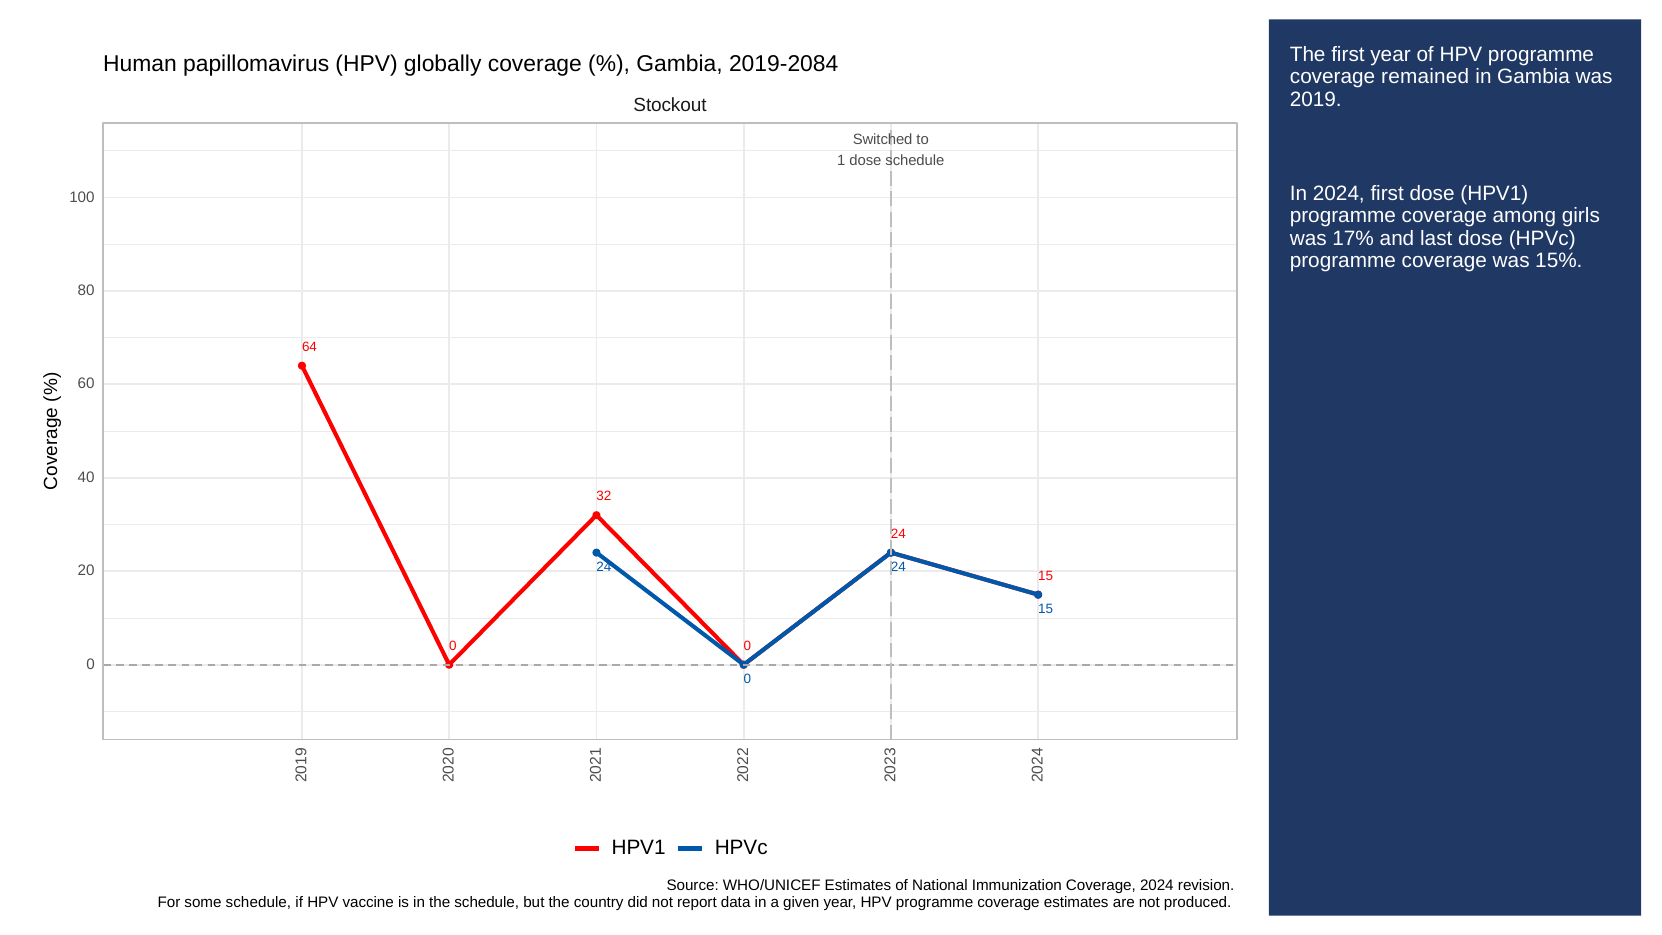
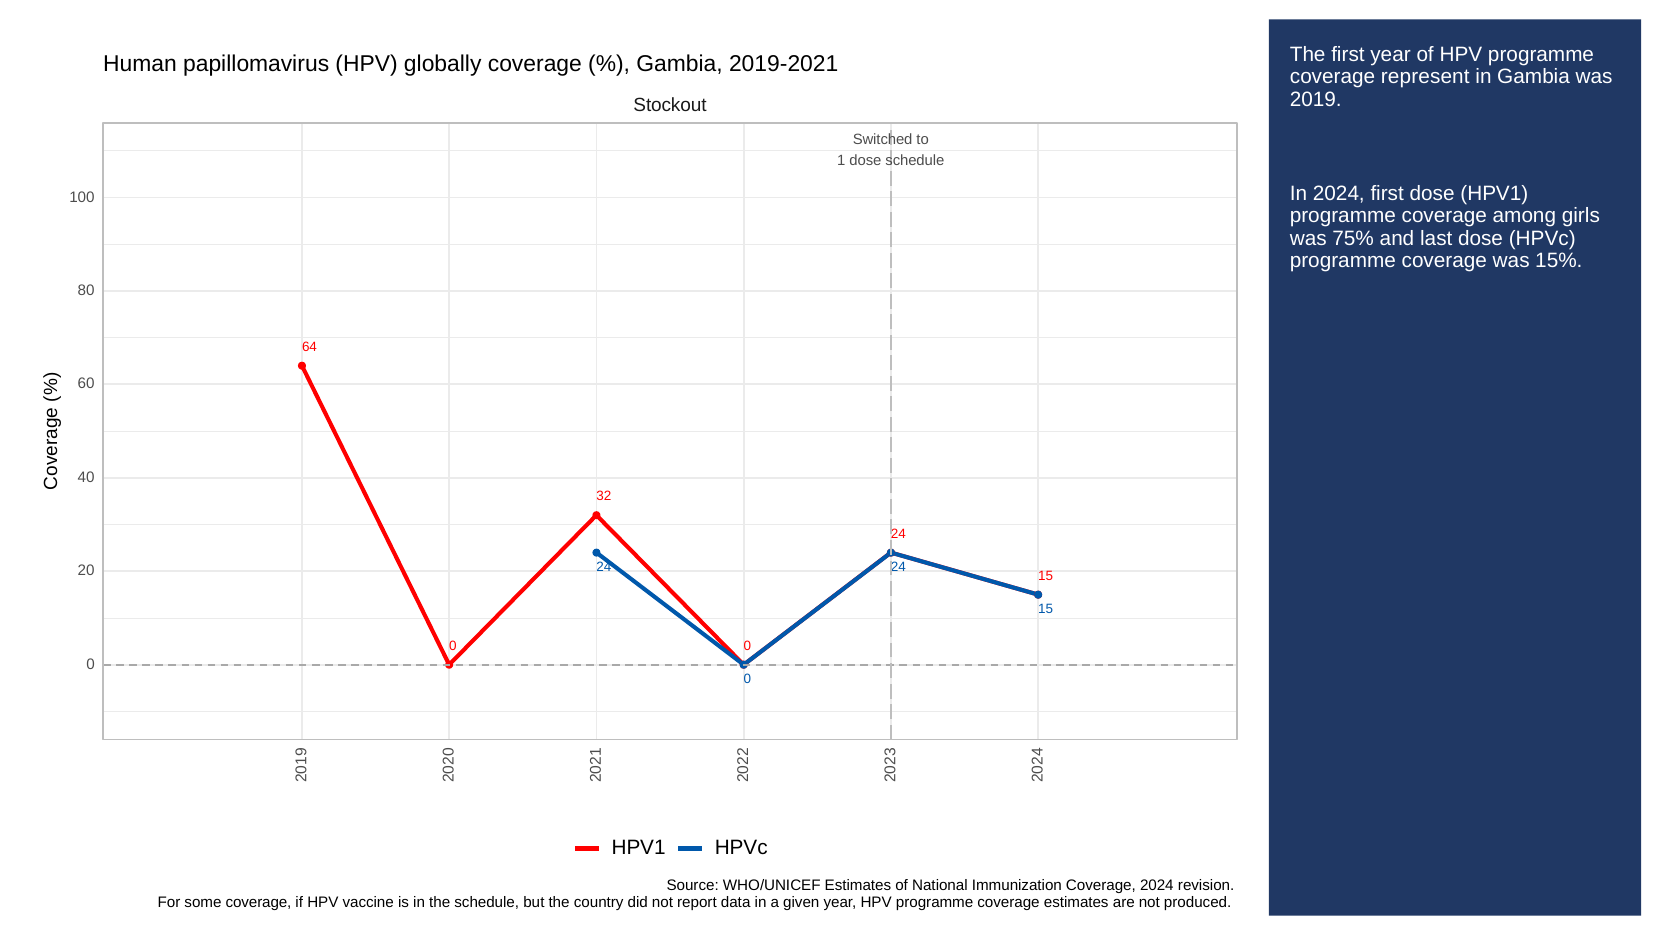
2019-2084: 2019-2084 -> 2019-2021
remained: remained -> represent
17%: 17% -> 75%
some schedule: schedule -> coverage
